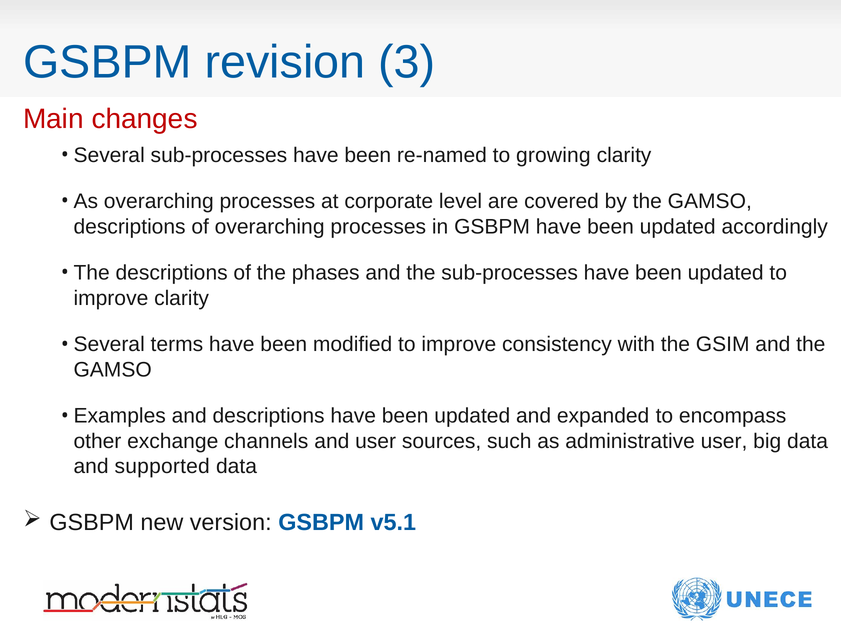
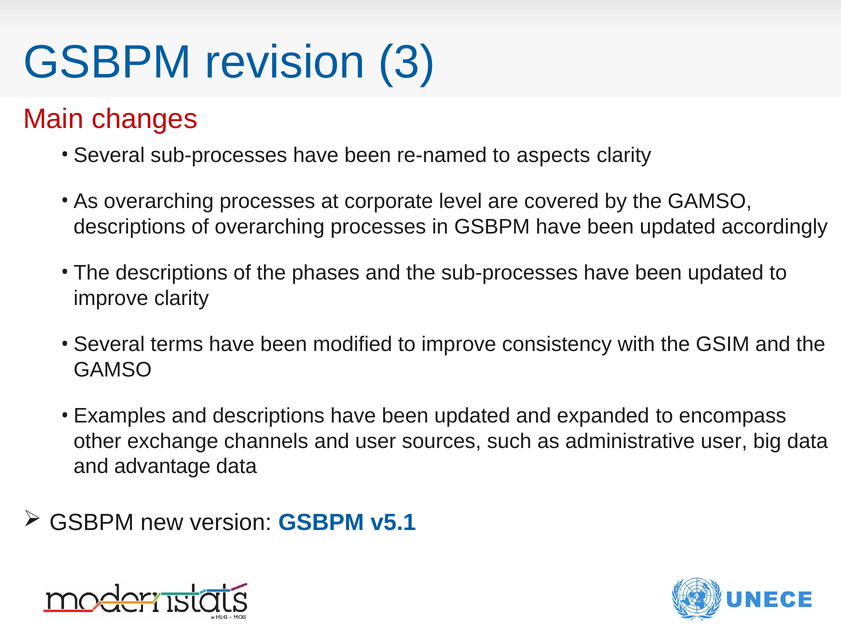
growing: growing -> aspects
supported: supported -> advantage
